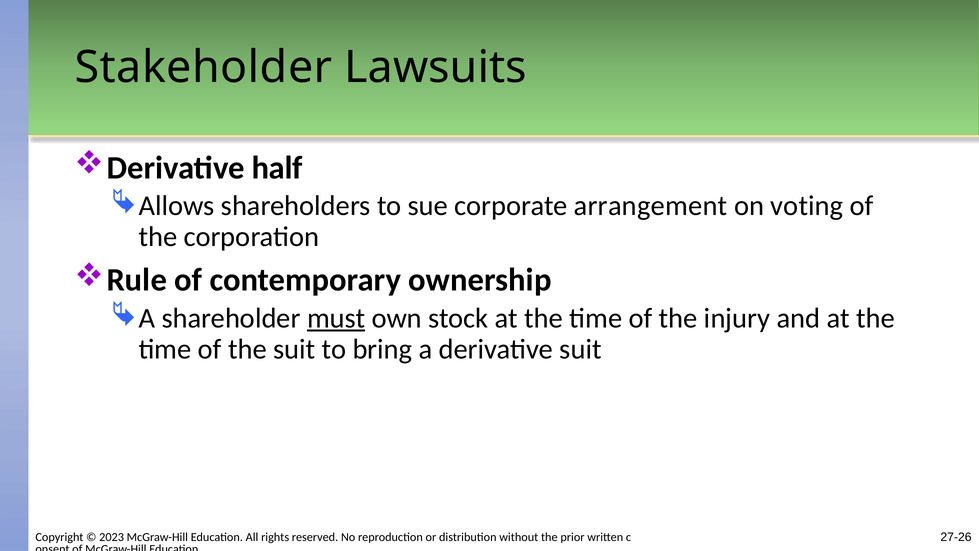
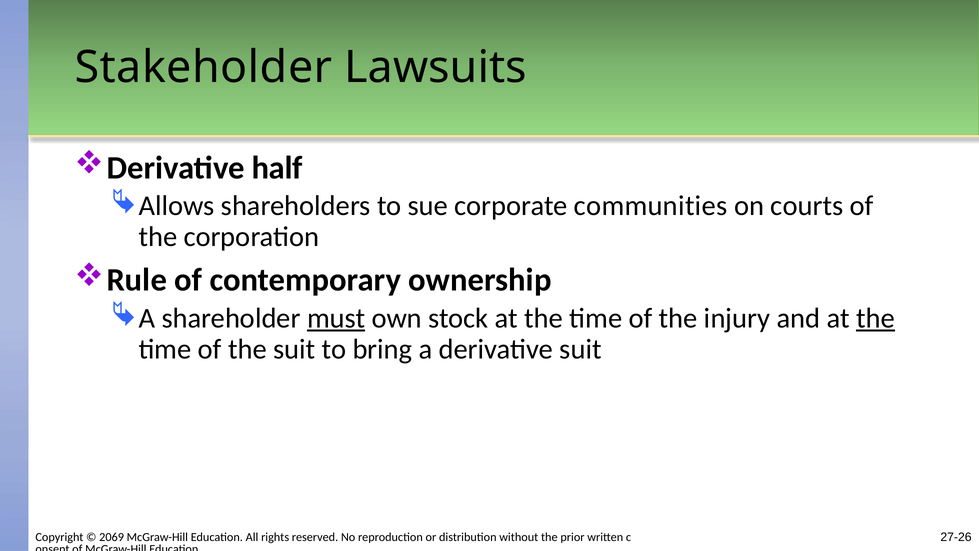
arrangement: arrangement -> communities
voting: voting -> courts
the at (875, 318) underline: none -> present
2023: 2023 -> 2069
